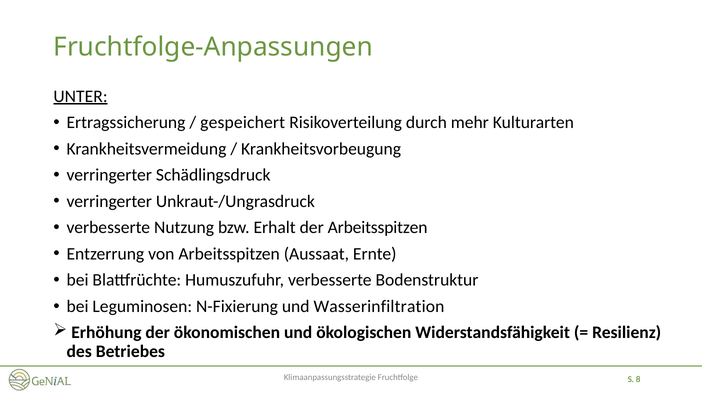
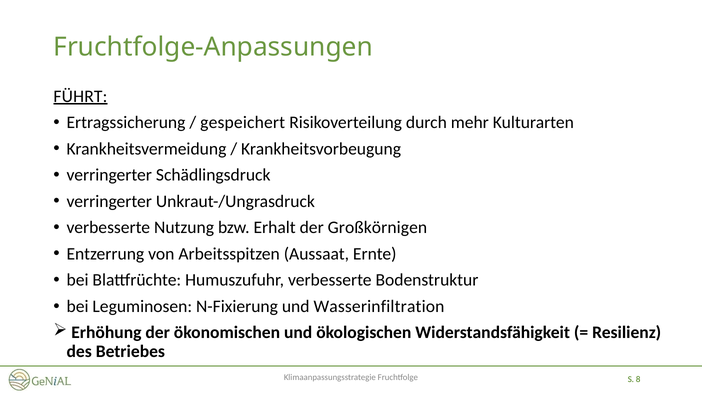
UNTER: UNTER -> FÜHRT
der Arbeitsspitzen: Arbeitsspitzen -> Großkörnigen
